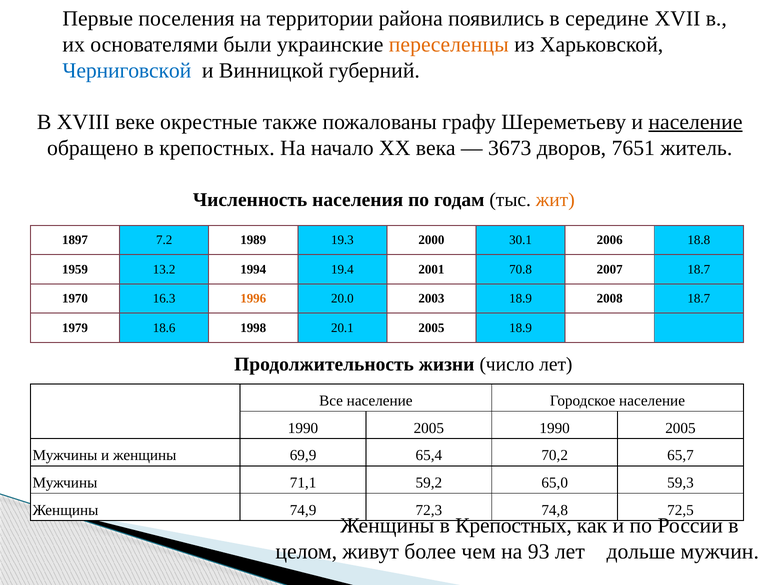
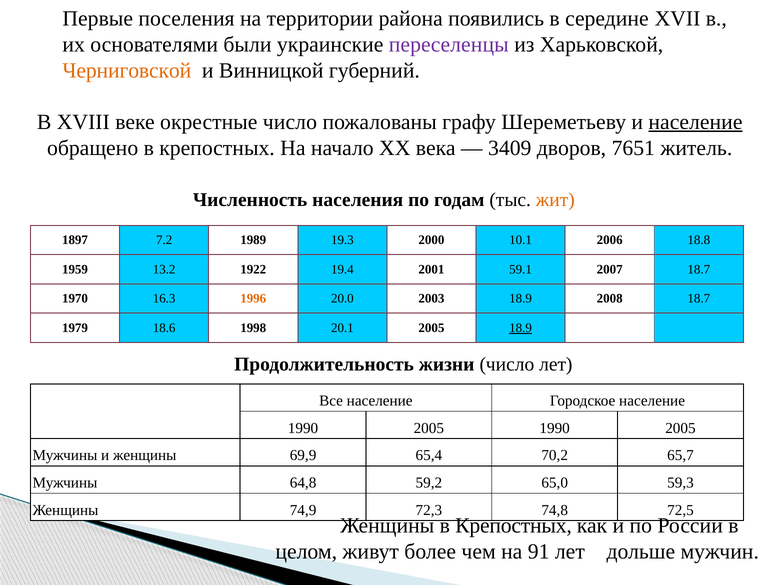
переселенцы colour: orange -> purple
Черниговской colour: blue -> orange
окрестные также: также -> число
3673: 3673 -> 3409
30.1: 30.1 -> 10.1
1994: 1994 -> 1922
70.8: 70.8 -> 59.1
18.9 at (521, 328) underline: none -> present
71,1: 71,1 -> 64,8
93: 93 -> 91
